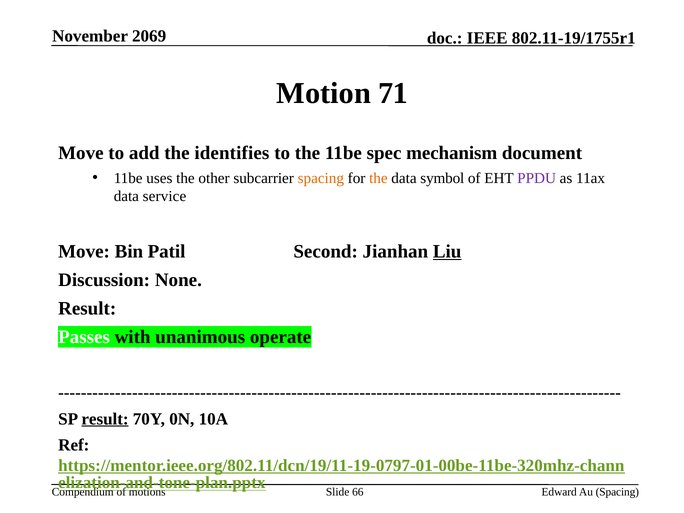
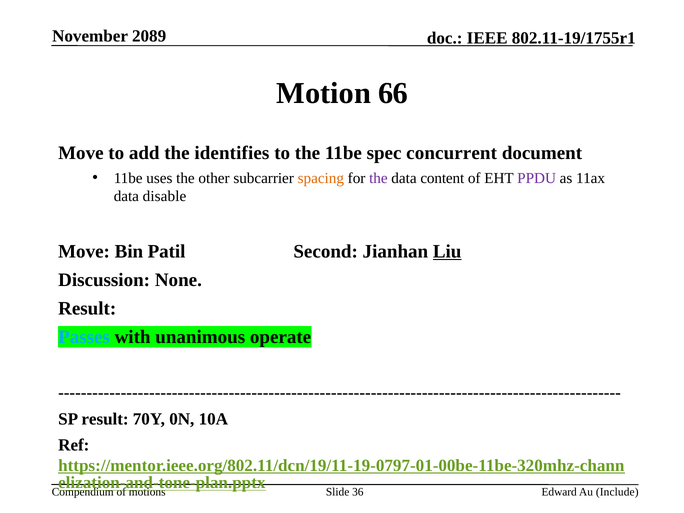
2069: 2069 -> 2089
71: 71 -> 66
mechanism: mechanism -> concurrent
the at (378, 178) colour: orange -> purple
symbol: symbol -> content
service: service -> disable
Passes colour: white -> light blue
result at (105, 419) underline: present -> none
66: 66 -> 36
Au Spacing: Spacing -> Include
